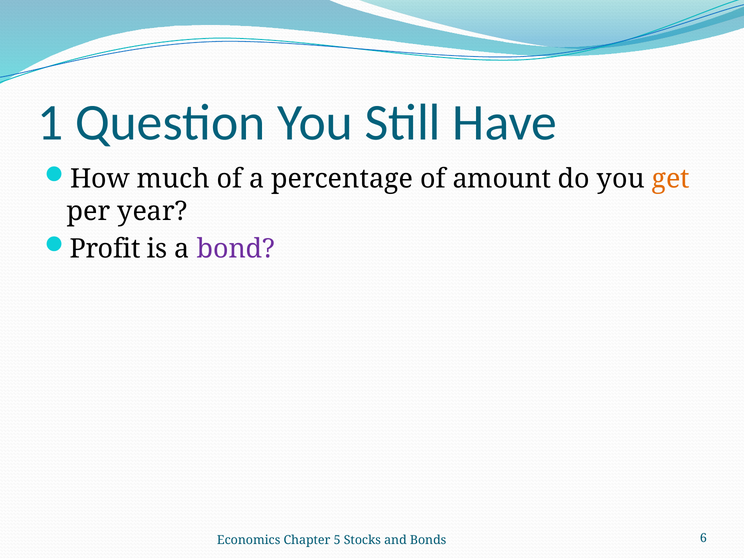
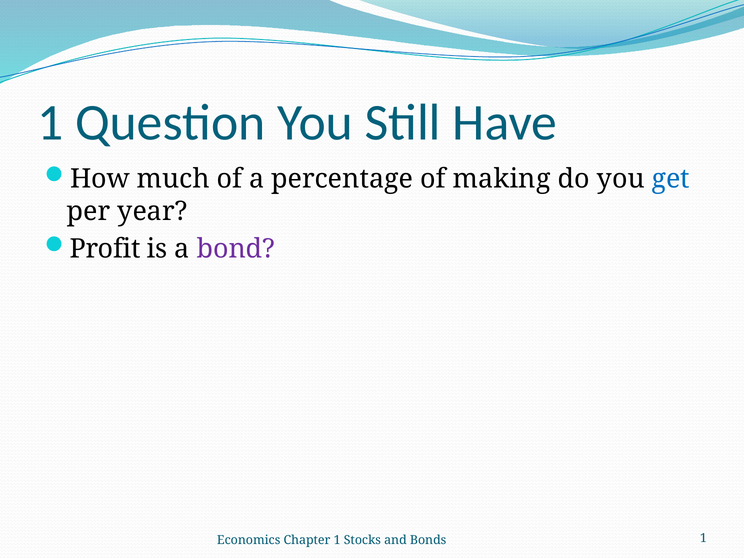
amount: amount -> making
get colour: orange -> blue
Chapter 5: 5 -> 1
Bonds 6: 6 -> 1
